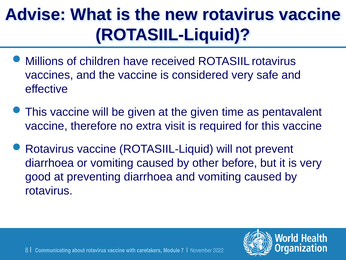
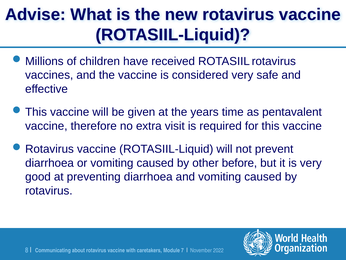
the given: given -> years
